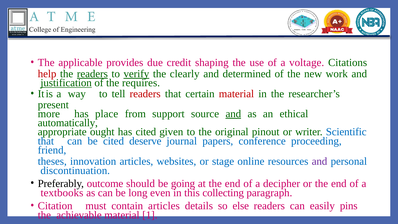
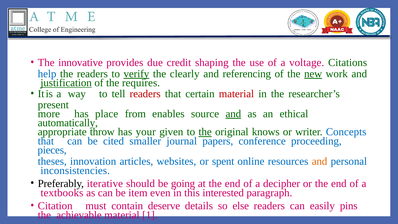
applicable: applicable -> innovative
help colour: red -> blue
readers at (92, 74) underline: present -> none
determined: determined -> referencing
new underline: none -> present
support: support -> enables
ought: ought -> throw
has cited: cited -> your
the at (205, 132) underline: none -> present
pinout: pinout -> knows
Scientific: Scientific -> Concepts
deserve: deserve -> smaller
friend: friend -> pieces
stage: stage -> spent
and at (320, 161) colour: purple -> orange
discontinuation: discontinuation -> inconsistencies
outcome: outcome -> iterative
long: long -> item
collecting: collecting -> interested
contain articles: articles -> deserve
